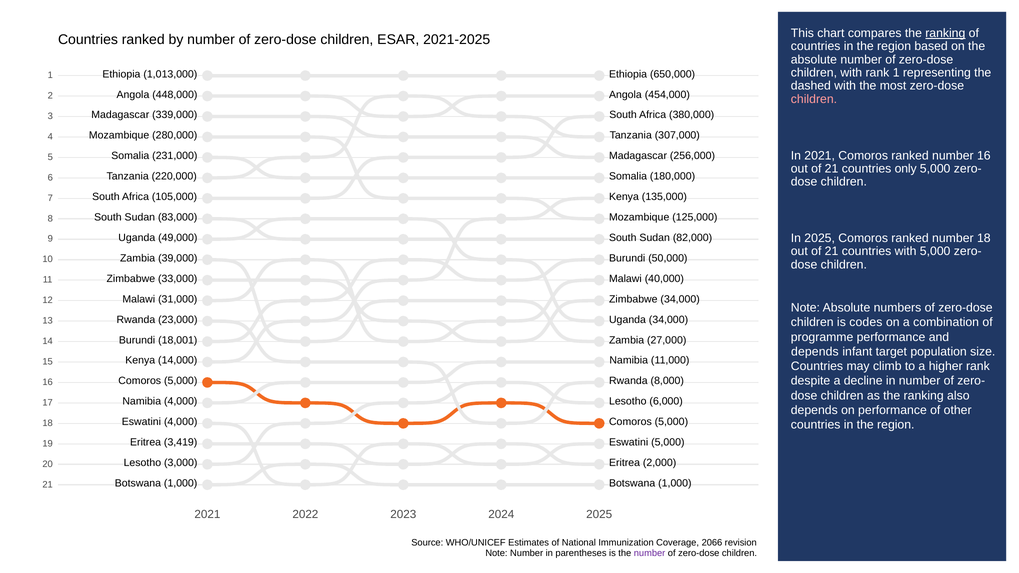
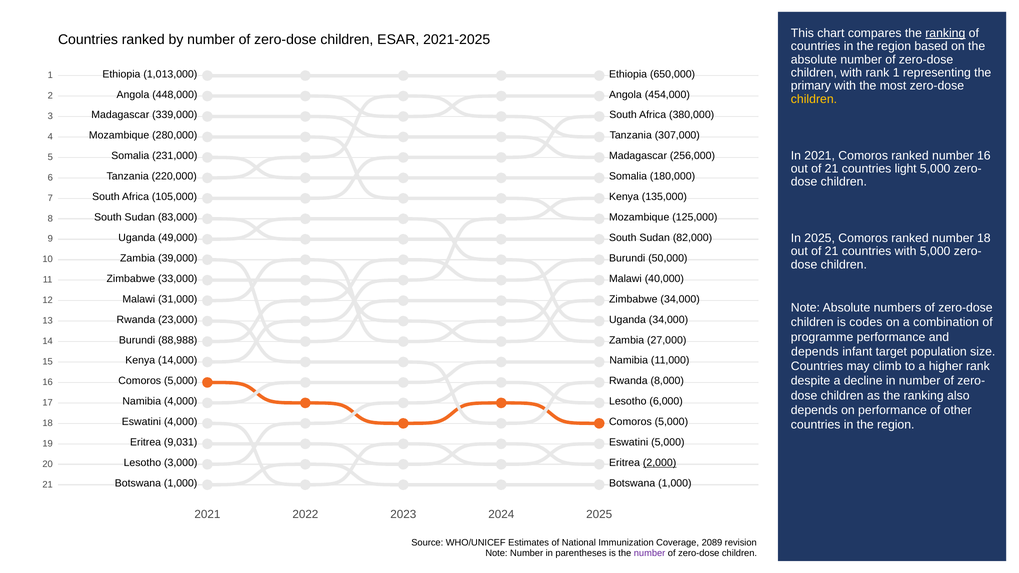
dashed: dashed -> primary
children at (814, 99) colour: pink -> yellow
only: only -> light
18,001: 18,001 -> 88,988
3,419: 3,419 -> 9,031
2,000 underline: none -> present
2066: 2066 -> 2089
